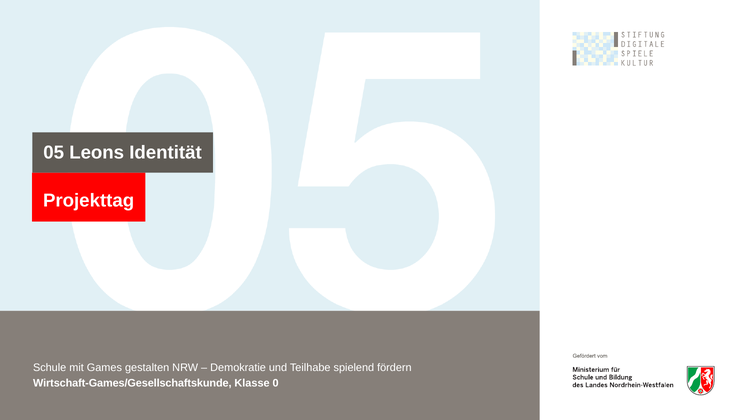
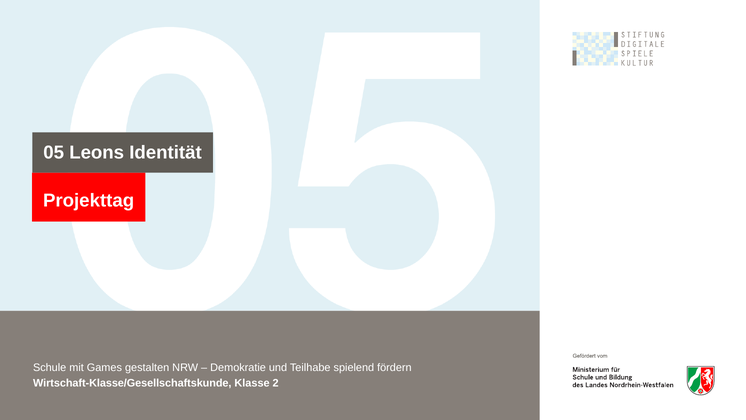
Wirtschaft-Games/Gesellschaftskunde: Wirtschaft-Games/Gesellschaftskunde -> Wirtschaft-Klasse/Gesellschaftskunde
0: 0 -> 2
